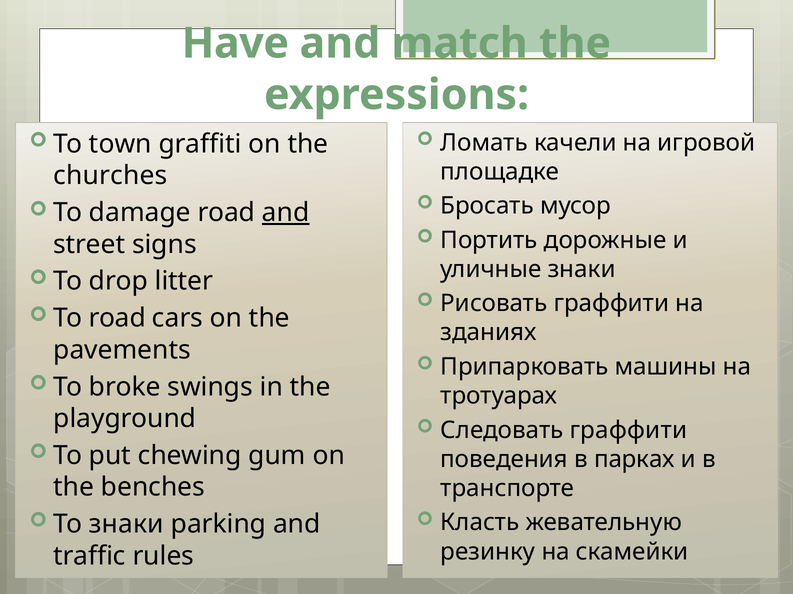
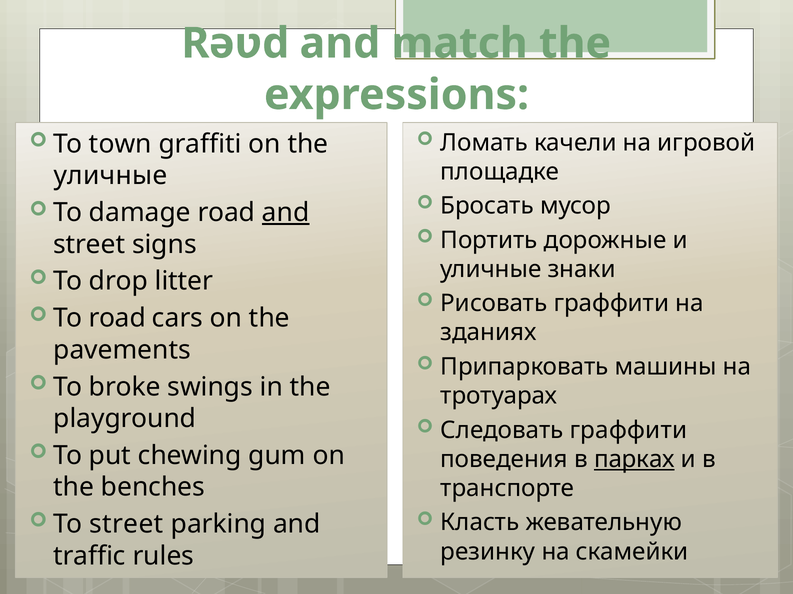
Have: Have -> Rəʋd
churches at (110, 176): churches -> уличные
парках underline: none -> present
To знаки: знаки -> street
